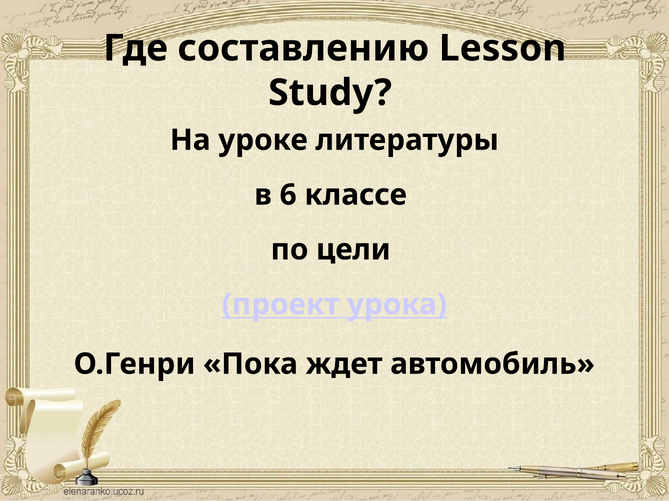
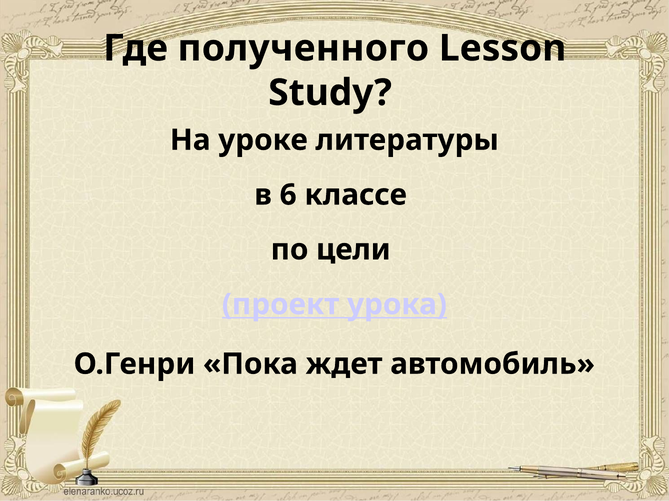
составлению: составлению -> полученного
